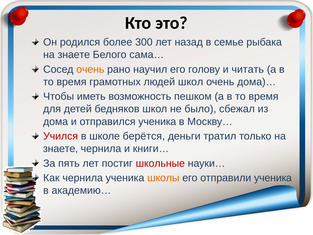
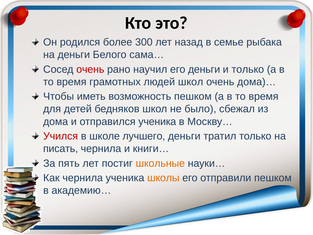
знаете at (74, 55): знаете -> деньги
очень at (90, 69) colour: orange -> red
его голову: голову -> деньги
и читать: читать -> только
берётся: берётся -> лучшего
знаете at (61, 149): знаете -> писать
школьные colour: red -> orange
отправили ученика: ученика -> пешком
